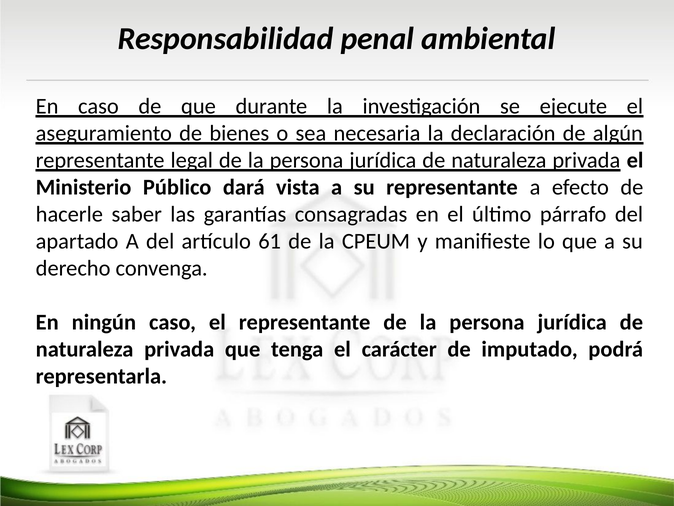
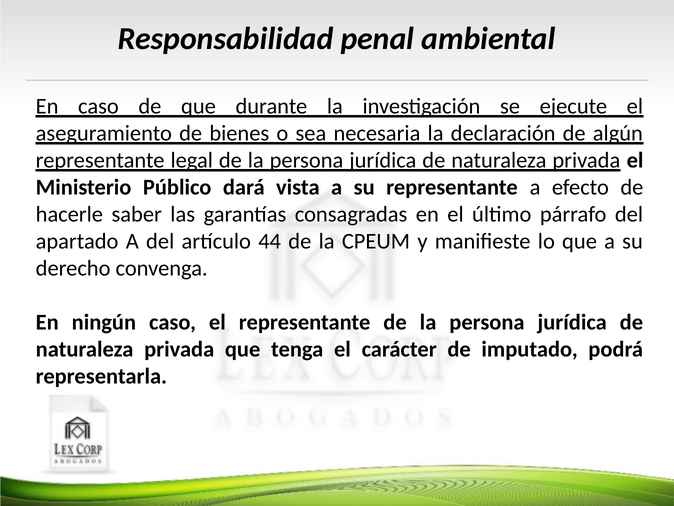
61: 61 -> 44
